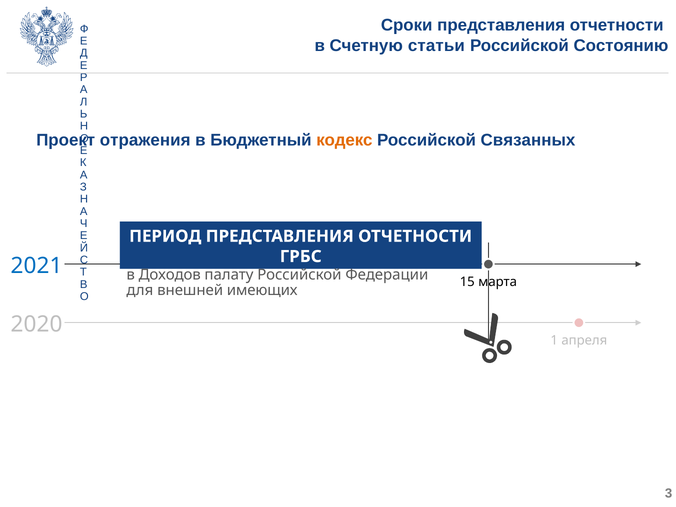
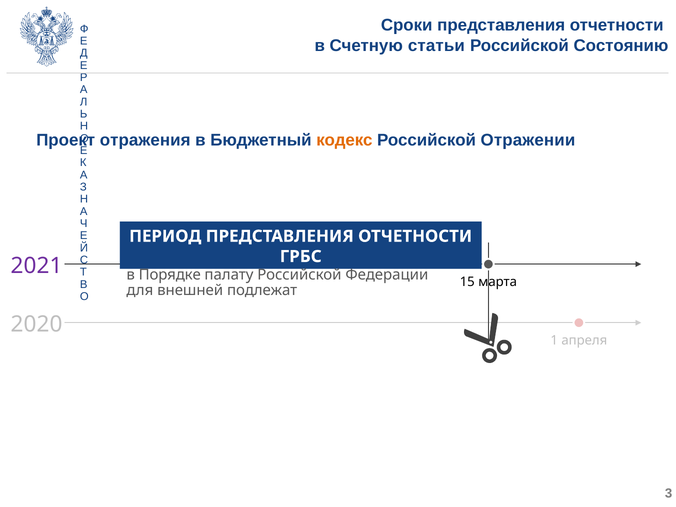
Связанных: Связанных -> Отражении
2021 colour: blue -> purple
Доходов: Доходов -> Порядке
имеющих: имеющих -> подлежат
